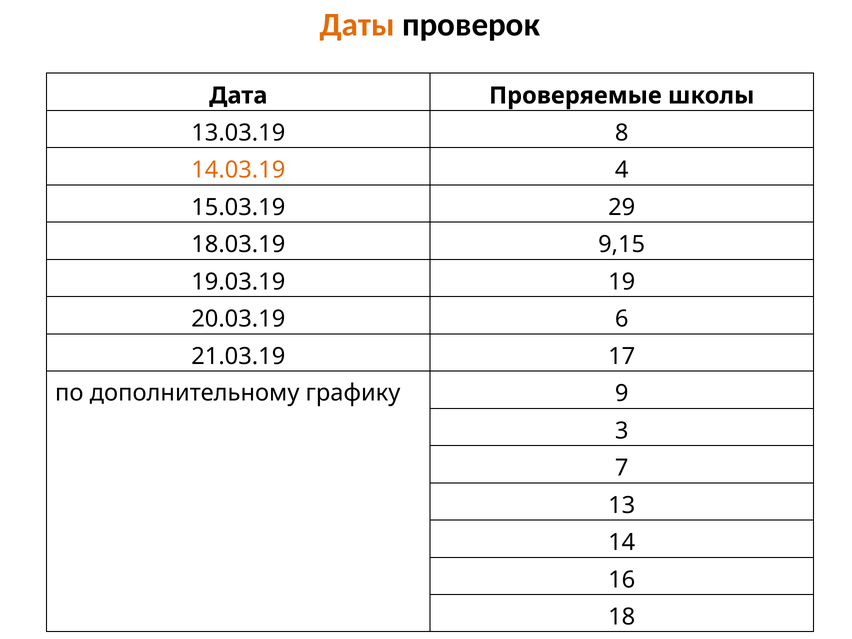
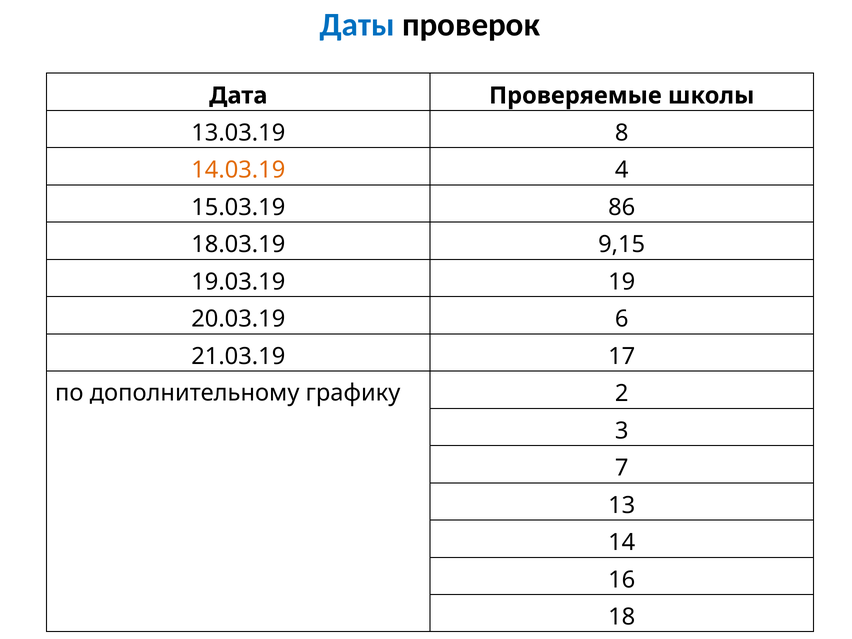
Даты colour: orange -> blue
29: 29 -> 86
9: 9 -> 2
